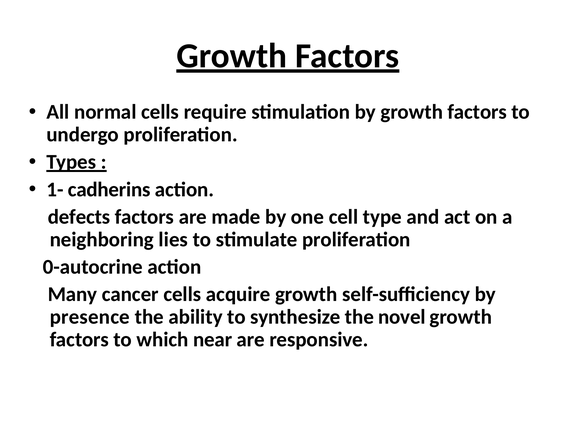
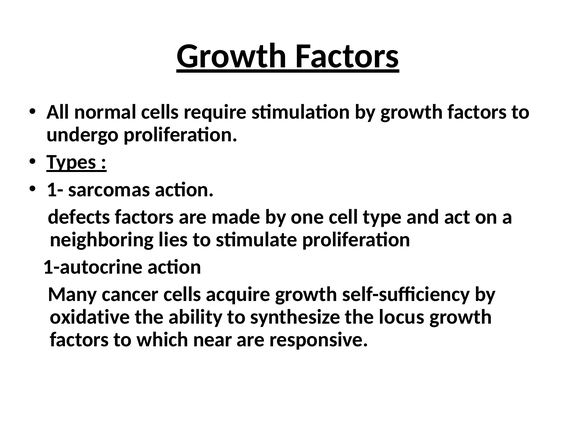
cadherins: cadherins -> sarcomas
0-autocrine: 0-autocrine -> 1-autocrine
presence: presence -> oxidative
novel: novel -> locus
